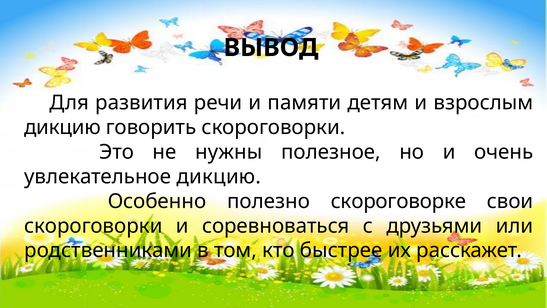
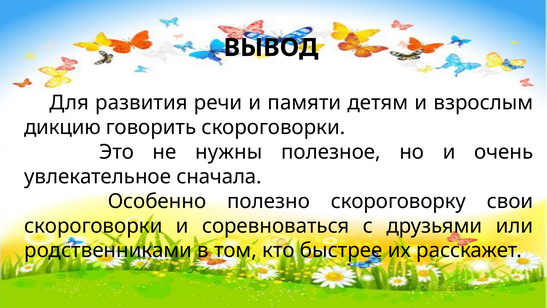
увлекательное дикцию: дикцию -> сначала
скороговорке: скороговорке -> скороговорку
